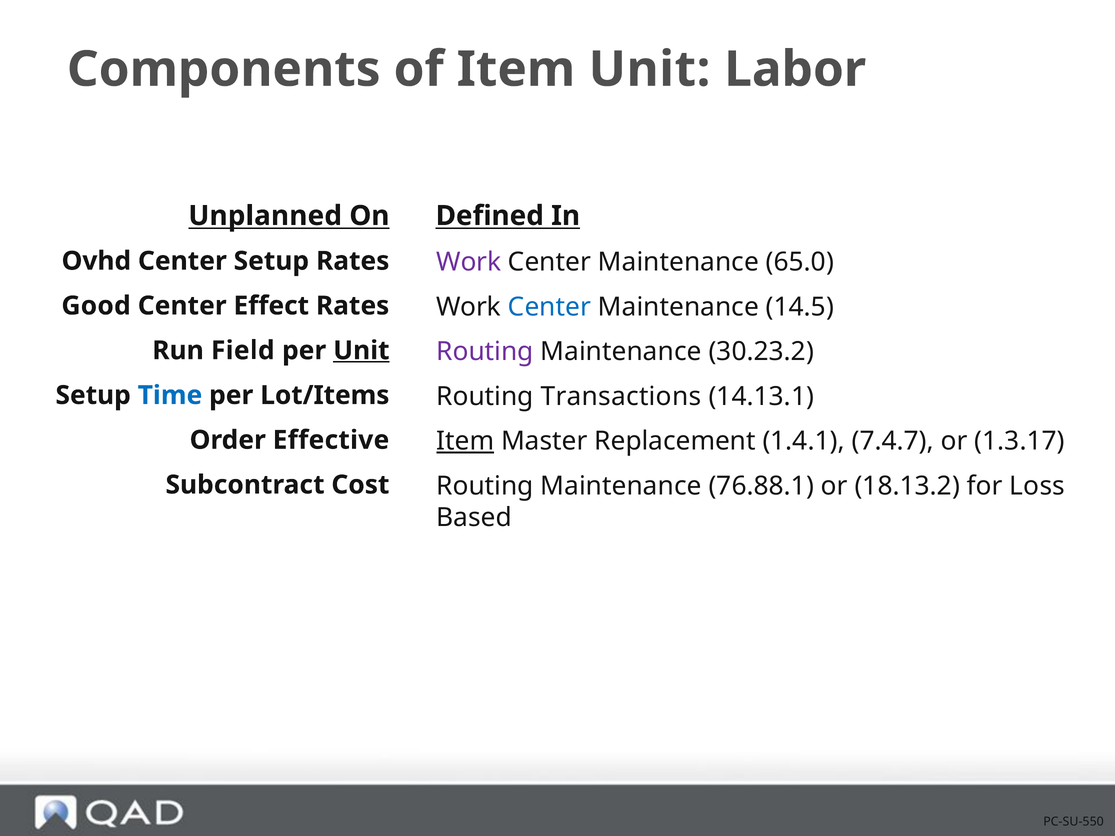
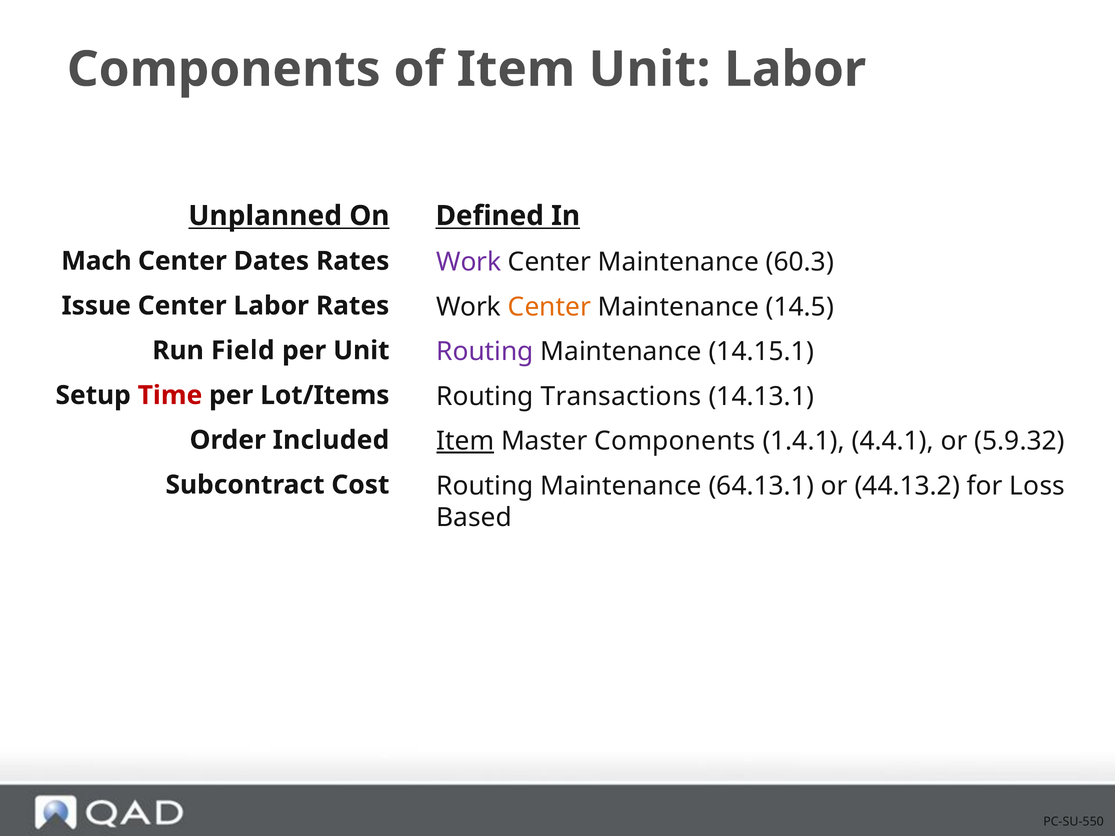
65.0: 65.0 -> 60.3
Ovhd: Ovhd -> Mach
Center Setup: Setup -> Dates
Center at (549, 307) colour: blue -> orange
Good: Good -> Issue
Center Effect: Effect -> Labor
30.23.2: 30.23.2 -> 14.15.1
Unit at (361, 351) underline: present -> none
Time colour: blue -> red
Master Replacement: Replacement -> Components
7.4.7: 7.4.7 -> 4.4.1
1.3.17: 1.3.17 -> 5.9.32
Effective: Effective -> Included
76.88.1: 76.88.1 -> 64.13.1
18.13.2: 18.13.2 -> 44.13.2
